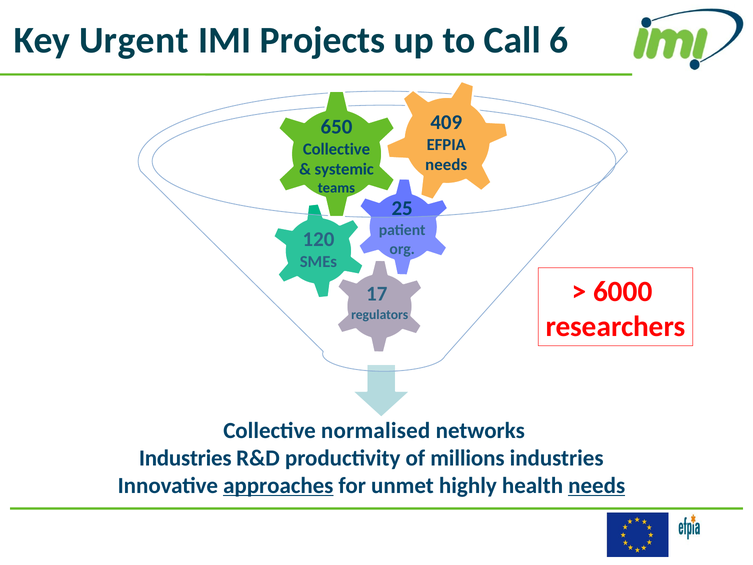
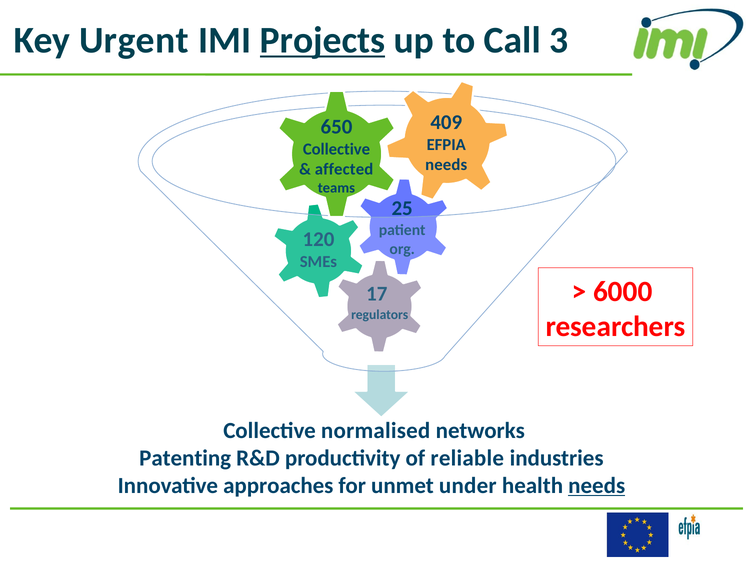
Projects underline: none -> present
6: 6 -> 3
systemic: systemic -> affected
Industries at (185, 458): Industries -> Patenting
millions: millions -> reliable
approaches underline: present -> none
highly: highly -> under
